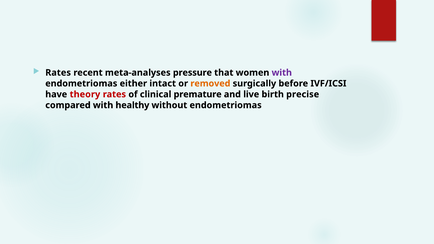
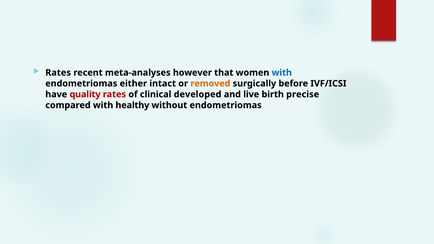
pressure: pressure -> however
with at (282, 73) colour: purple -> blue
theory: theory -> quality
premature: premature -> developed
